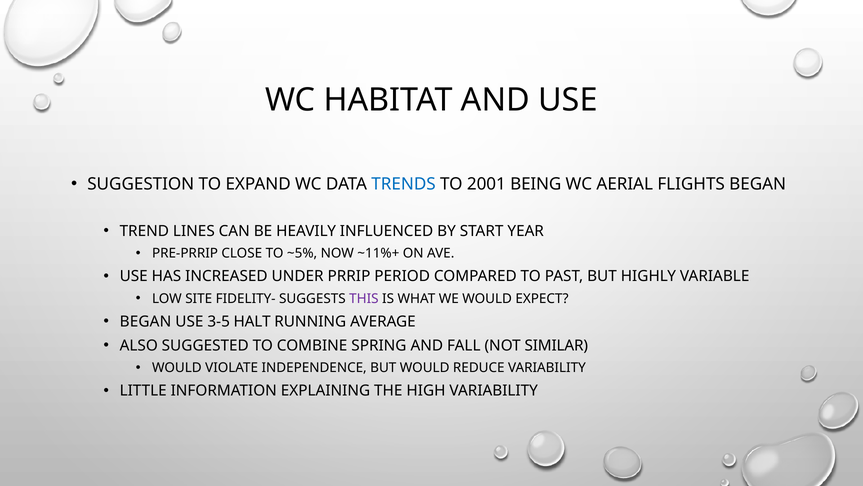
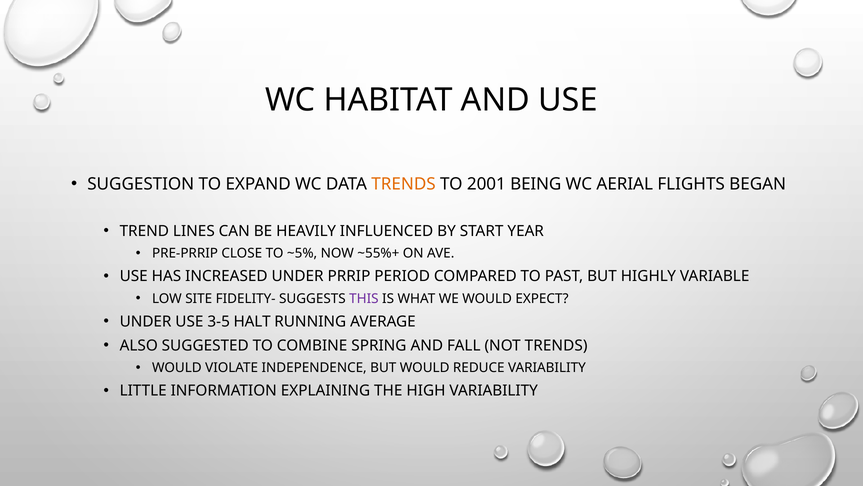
TRENDS at (404, 184) colour: blue -> orange
~11%+: ~11%+ -> ~55%+
BEGAN at (145, 321): BEGAN -> UNDER
NOT SIMILAR: SIMILAR -> TRENDS
